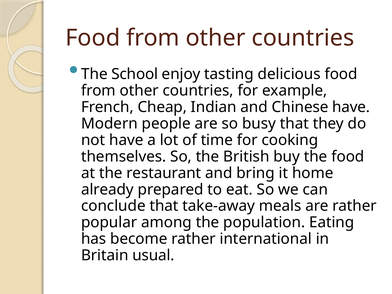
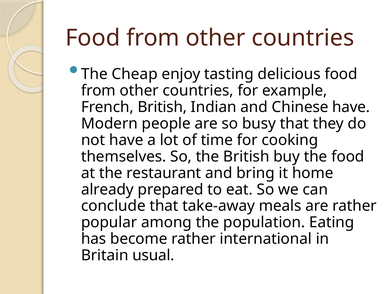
School: School -> Cheap
French Cheap: Cheap -> British
